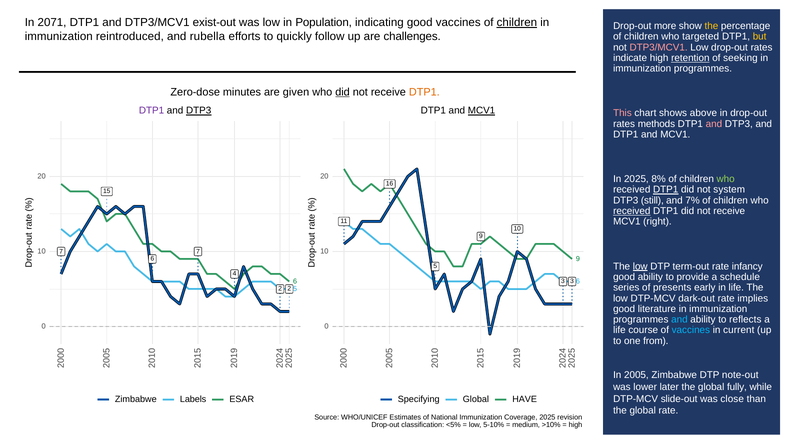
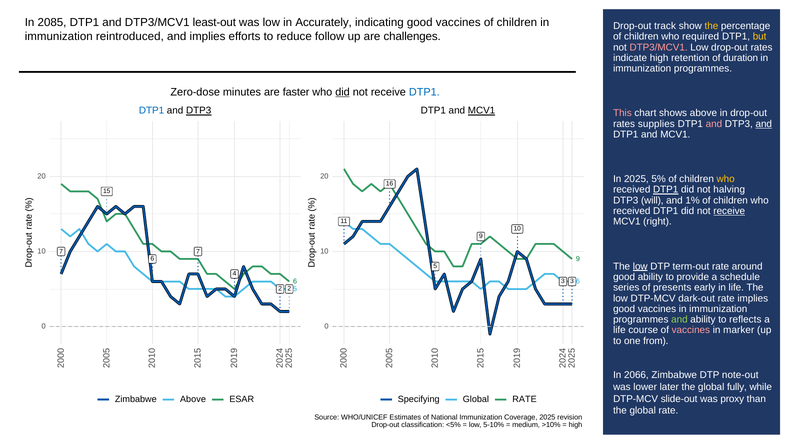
2071: 2071 -> 2085
exist-out: exist-out -> least-out
Population: Population -> Accurately
children at (517, 22) underline: present -> none
more: more -> track
and rubella: rubella -> implies
quickly: quickly -> reduce
targeted: targeted -> required
retention underline: present -> none
seeking: seeking -> duration
given: given -> faster
DTP1 at (424, 92) colour: orange -> blue
DTP1 at (152, 111) colour: purple -> blue
methods: methods -> supplies
and at (764, 124) underline: none -> present
8%: 8% -> 5%
who at (726, 179) colour: light green -> yellow
system: system -> halving
still: still -> will
7%: 7% -> 1%
received at (632, 211) underline: present -> none
receive at (729, 211) underline: none -> present
infancy: infancy -> around
literature at (657, 309): literature -> vaccines
and at (679, 320) colour: light blue -> light green
vaccines at (691, 330) colour: light blue -> pink
current: current -> marker
2005: 2005 -> 2066
close: close -> proxy
Zimbabwe Labels: Labels -> Above
HAVE at (525, 400): HAVE -> RATE
